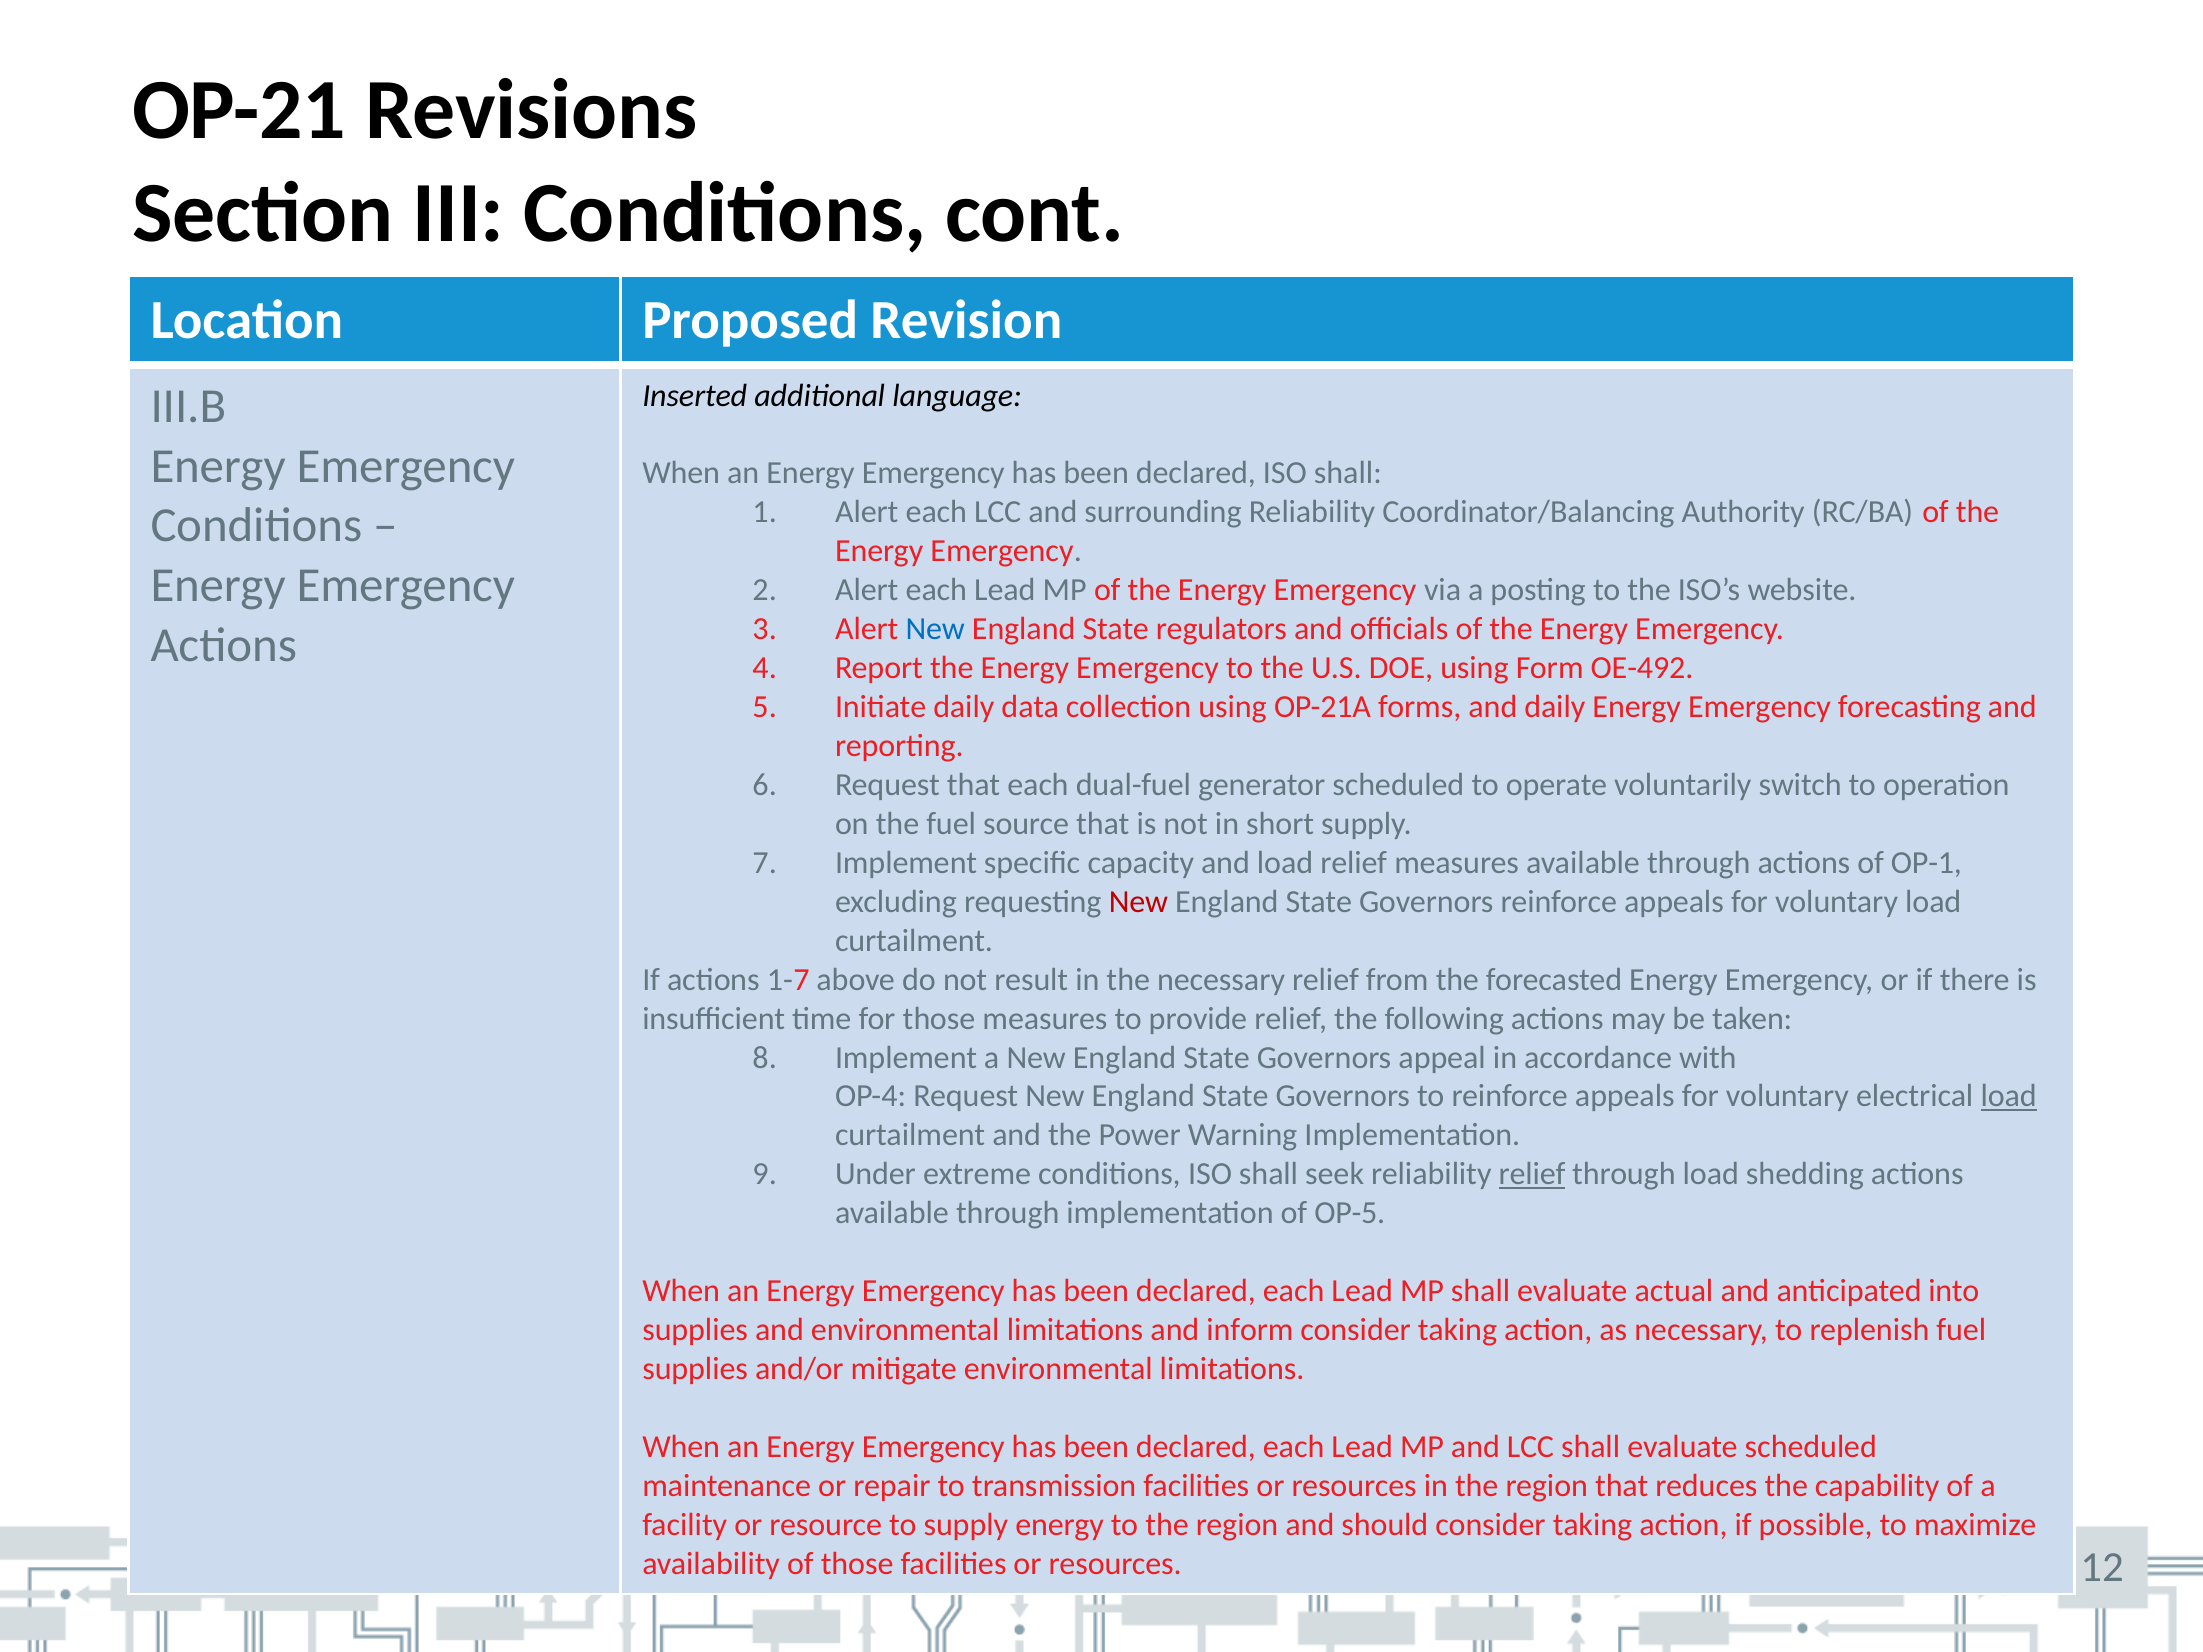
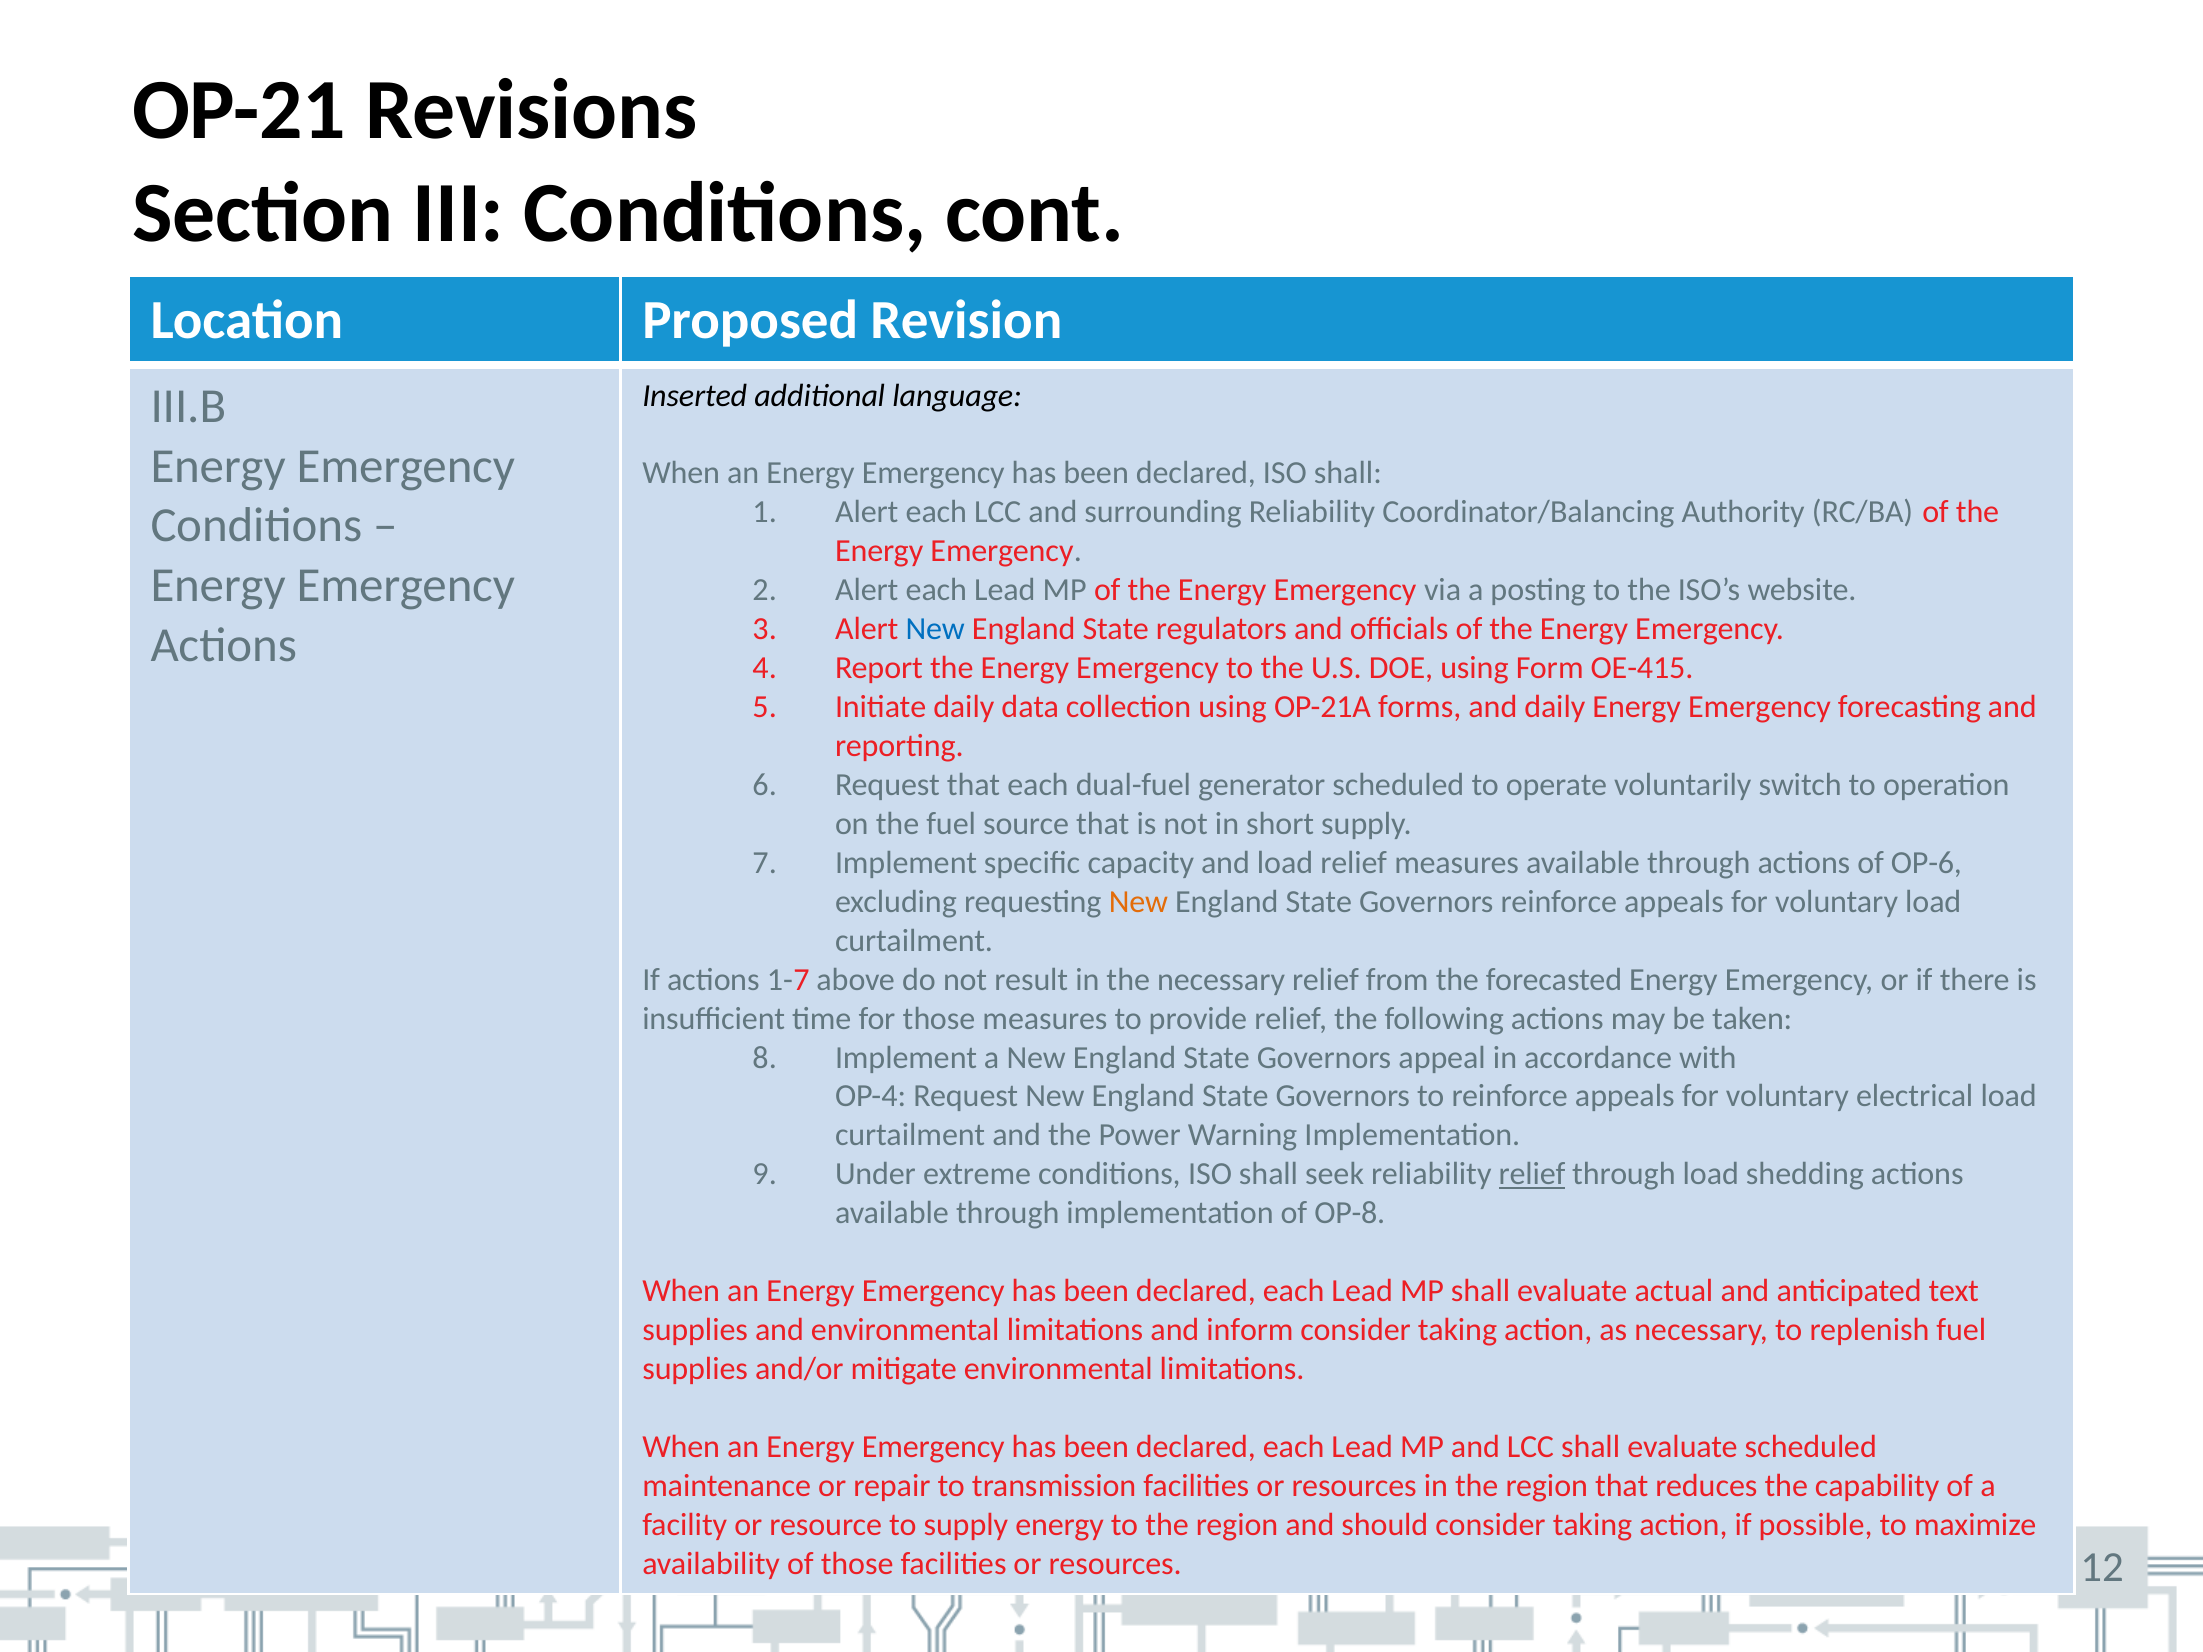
OE-492: OE-492 -> OE-415
OP-1: OP-1 -> OP-6
New at (1138, 902) colour: red -> orange
load at (2009, 1097) underline: present -> none
OP-5: OP-5 -> OP-8
into: into -> text
